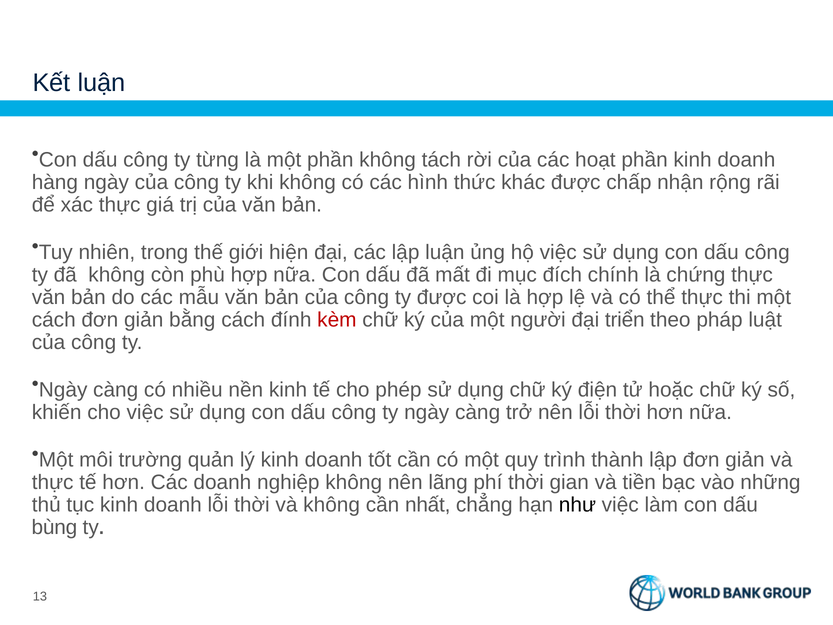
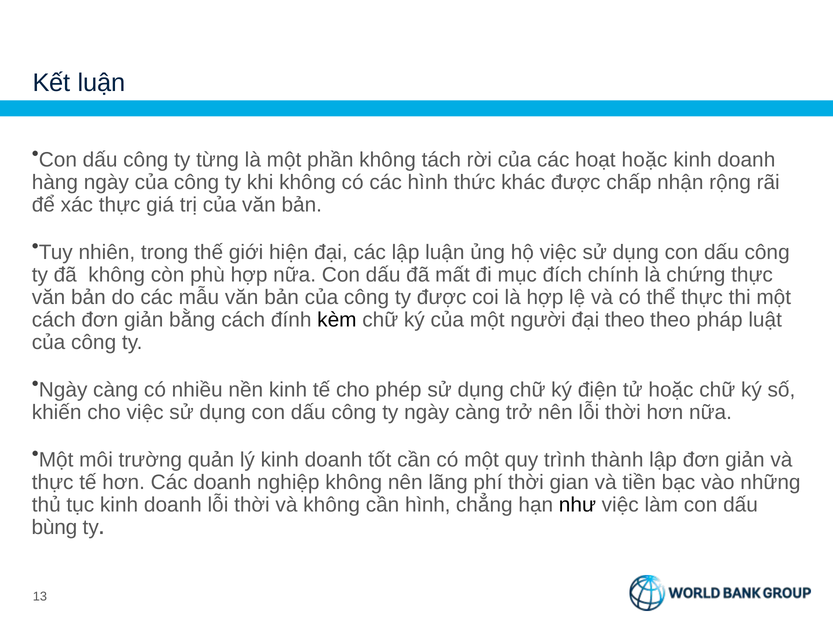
hoạt phần: phần -> hoặc
kèm colour: red -> black
đại triển: triển -> theo
cần nhất: nhất -> hình
